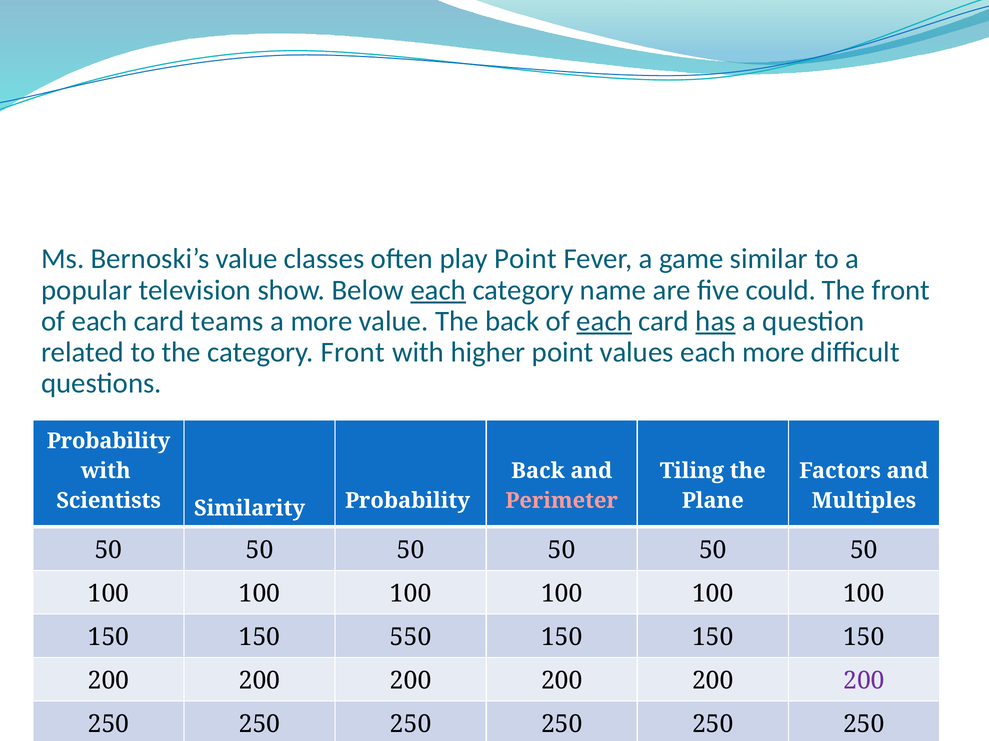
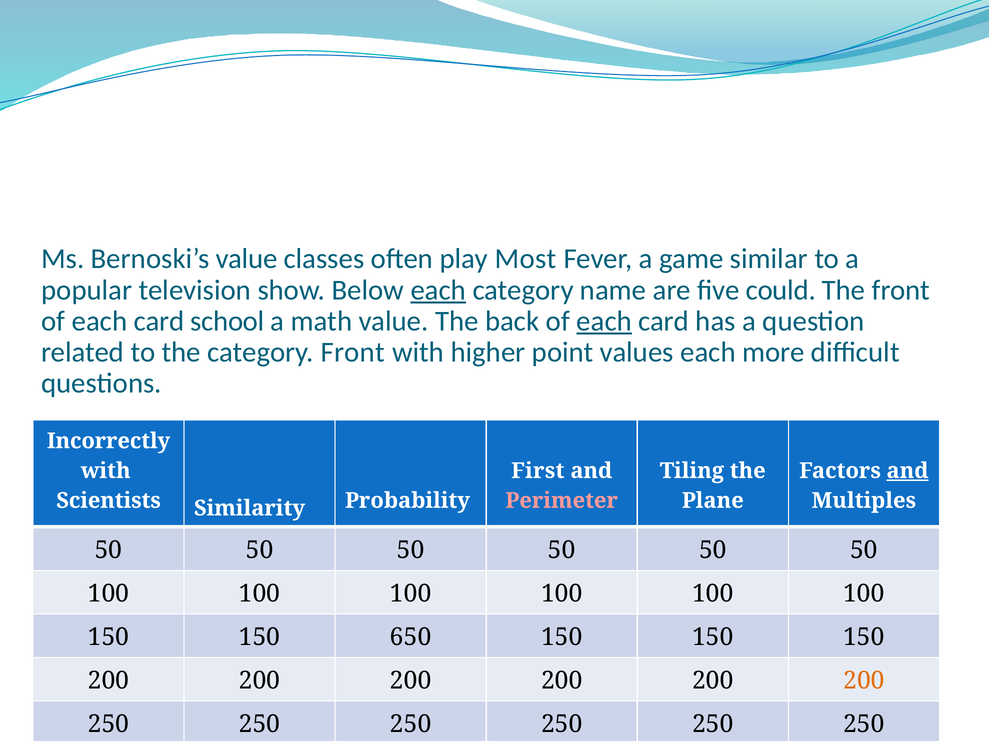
play Point: Point -> Most
teams: teams -> school
a more: more -> math
has underline: present -> none
Probability at (109, 441): Probability -> Incorrectly
Back at (538, 471): Back -> First
and at (907, 471) underline: none -> present
550: 550 -> 650
200 at (864, 681) colour: purple -> orange
